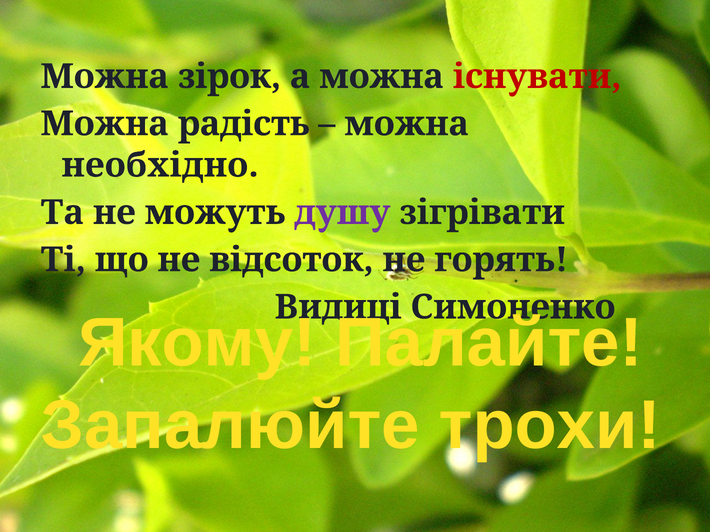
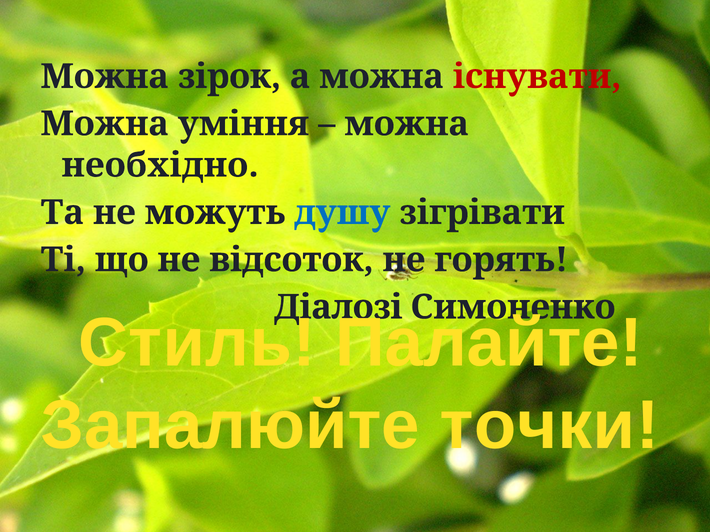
радість: радість -> уміння
душу colour: purple -> blue
Видиці: Видиці -> Діалозі
Якому: Якому -> Стиль
трохи: трохи -> точки
